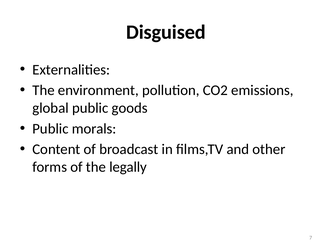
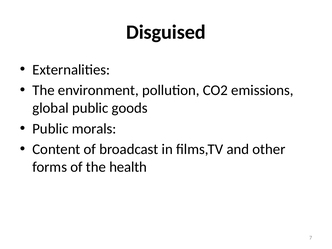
legally: legally -> health
